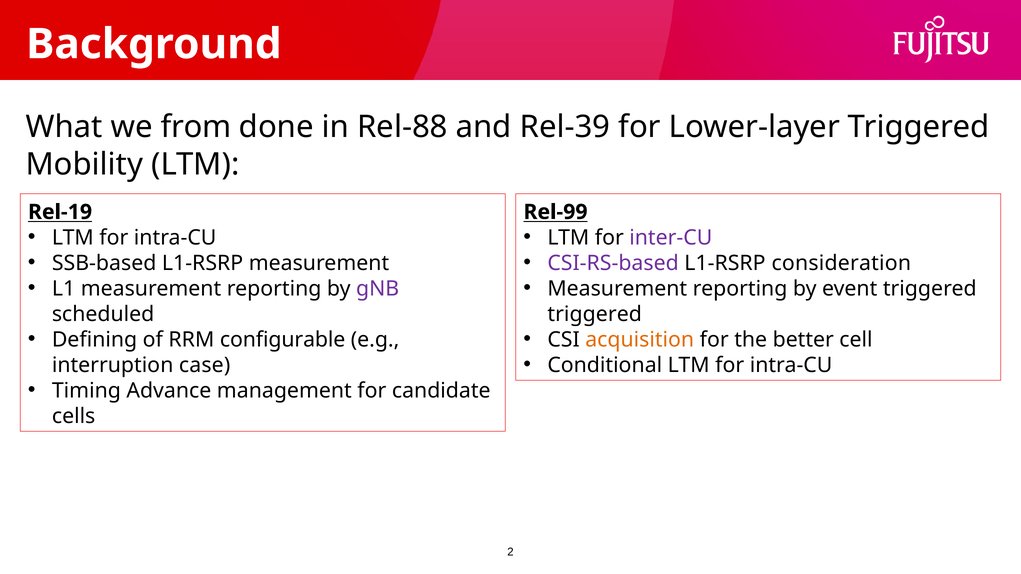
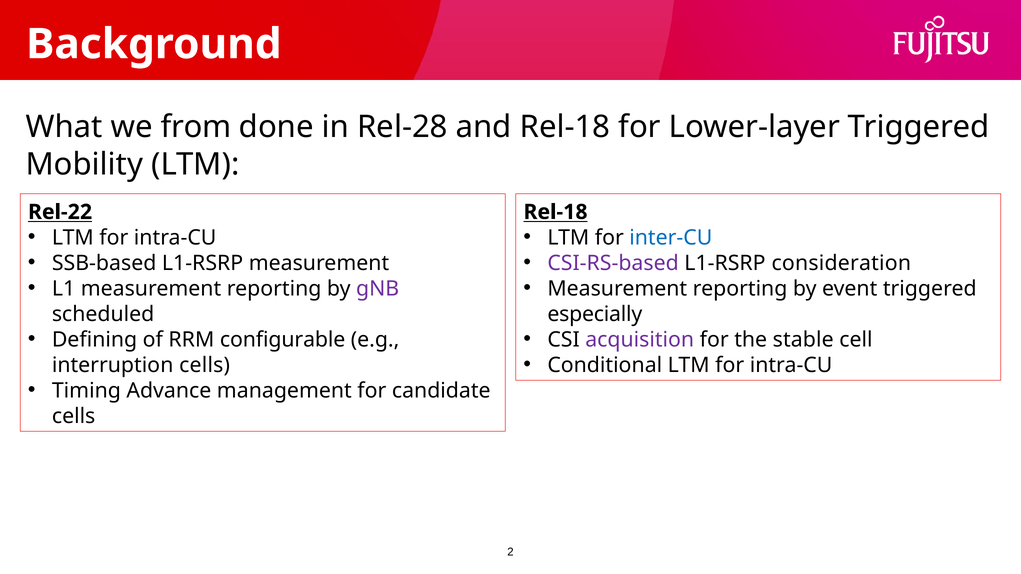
Rel-88: Rel-88 -> Rel-28
and Rel-39: Rel-39 -> Rel-18
Rel-19: Rel-19 -> Rel-22
Rel-99 at (556, 212): Rel-99 -> Rel-18
inter-CU colour: purple -> blue
triggered at (595, 314): triggered -> especially
acquisition colour: orange -> purple
better: better -> stable
interruption case: case -> cells
